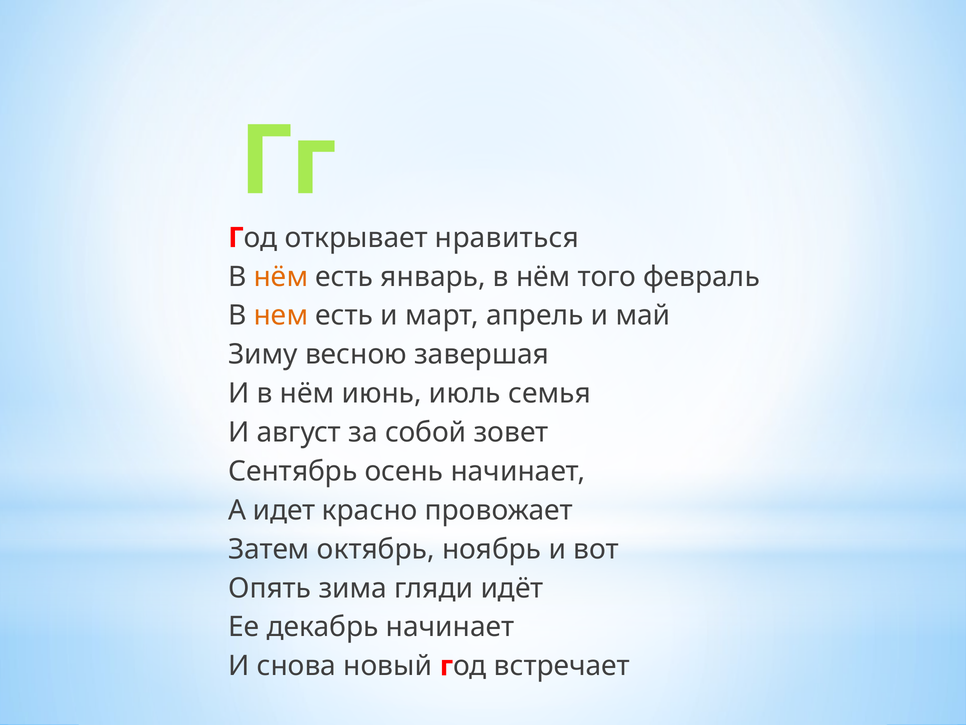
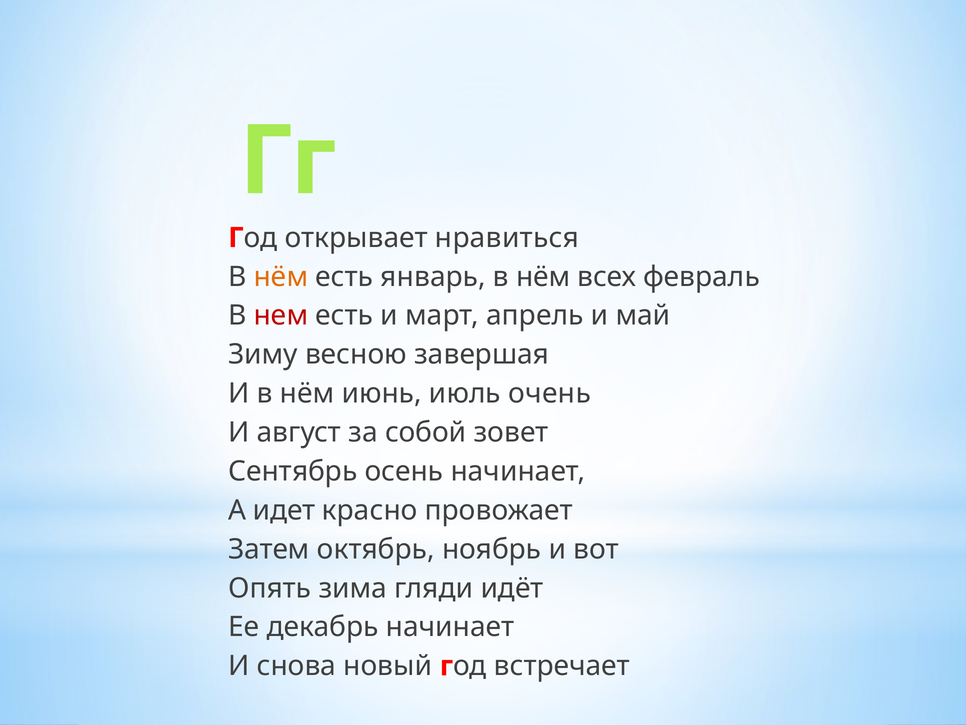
того: того -> всех
нем colour: orange -> red
семья: семья -> очень
